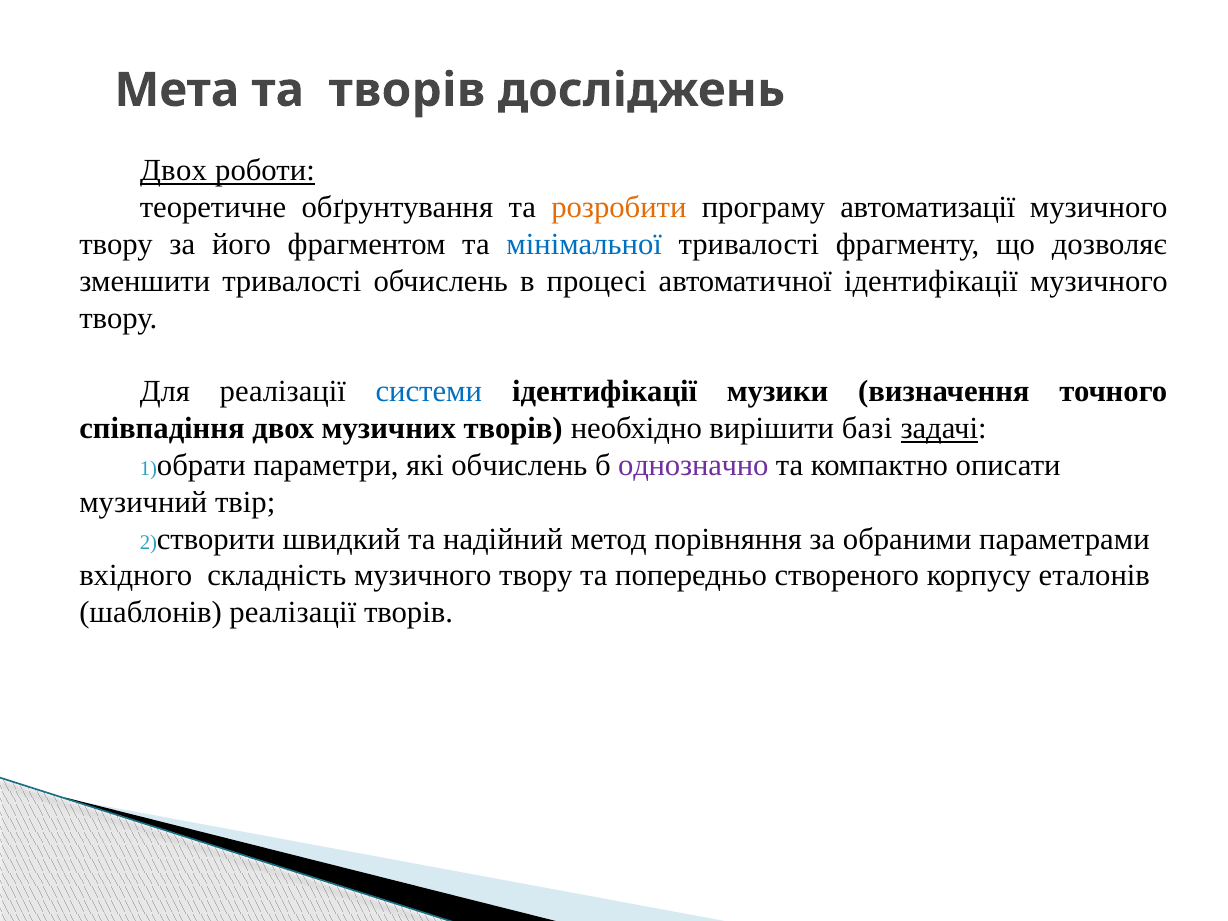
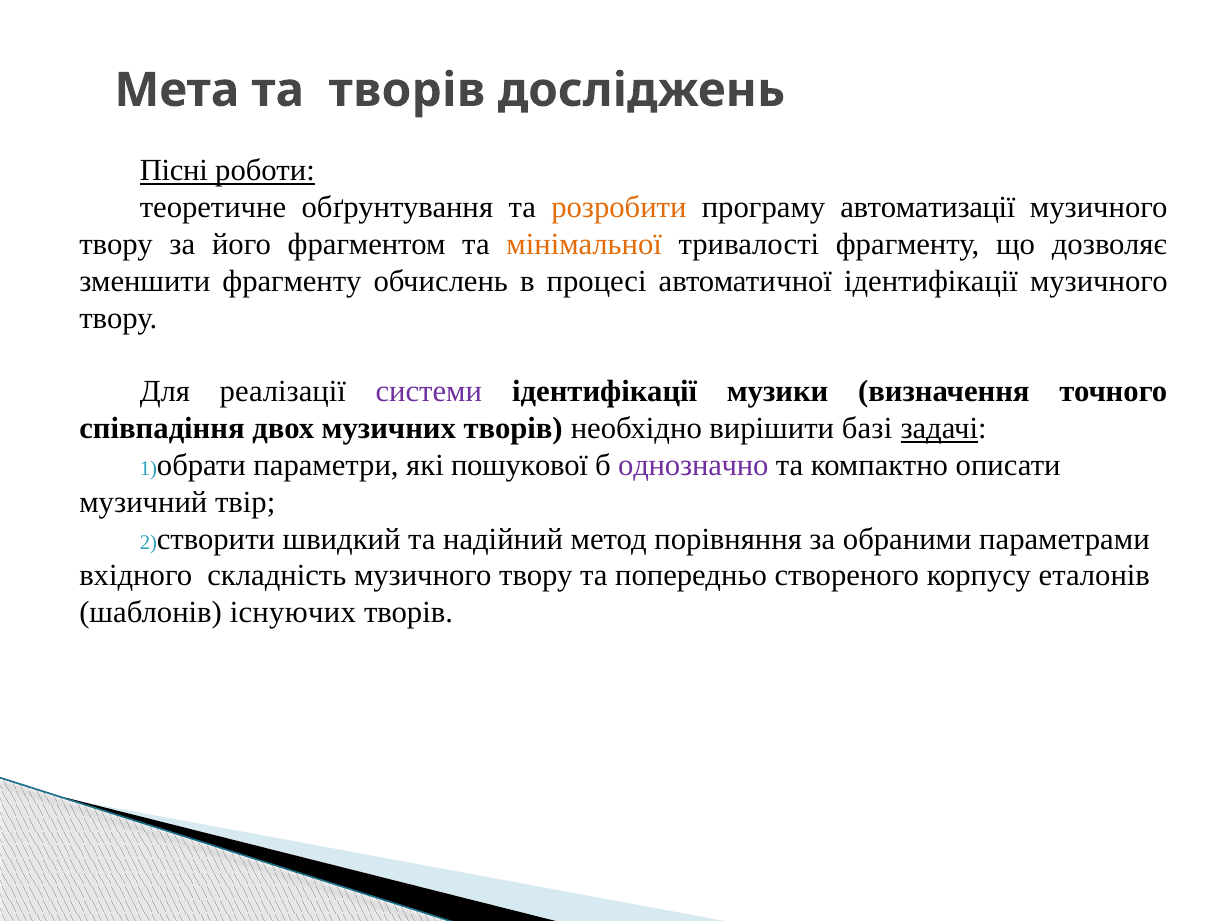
Двох at (174, 171): Двох -> Пісні
мінімальної colour: blue -> orange
зменшити тривалості: тривалості -> фрагменту
системи colour: blue -> purple
які обчислень: обчислень -> пошукової
шаблонів реалізації: реалізації -> існуючих
